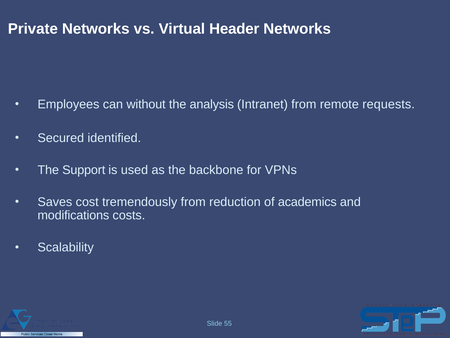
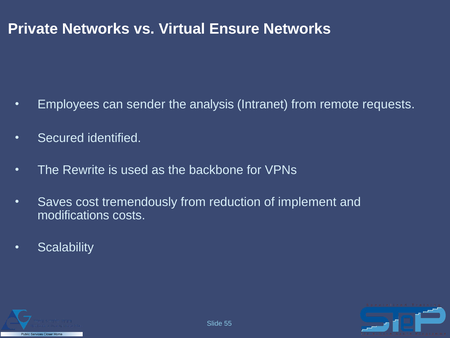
Header: Header -> Ensure
without: without -> sender
Support: Support -> Rewrite
academics: academics -> implement
